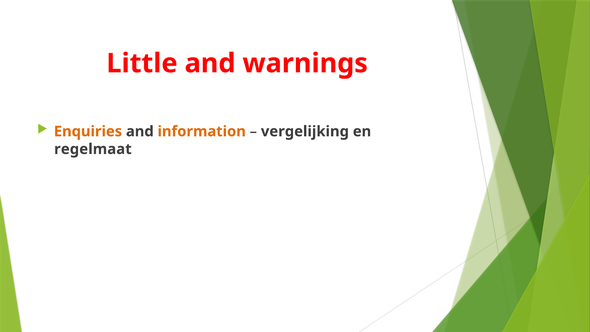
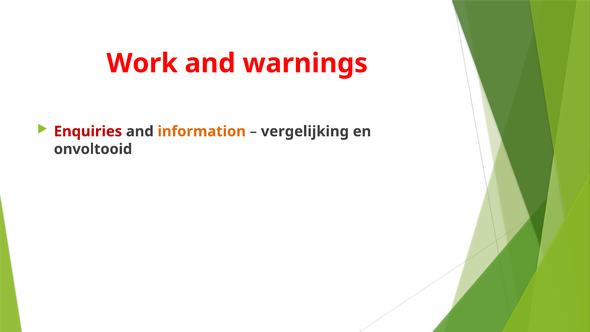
Little: Little -> Work
Enquiries colour: orange -> red
regelmaat: regelmaat -> onvoltooid
